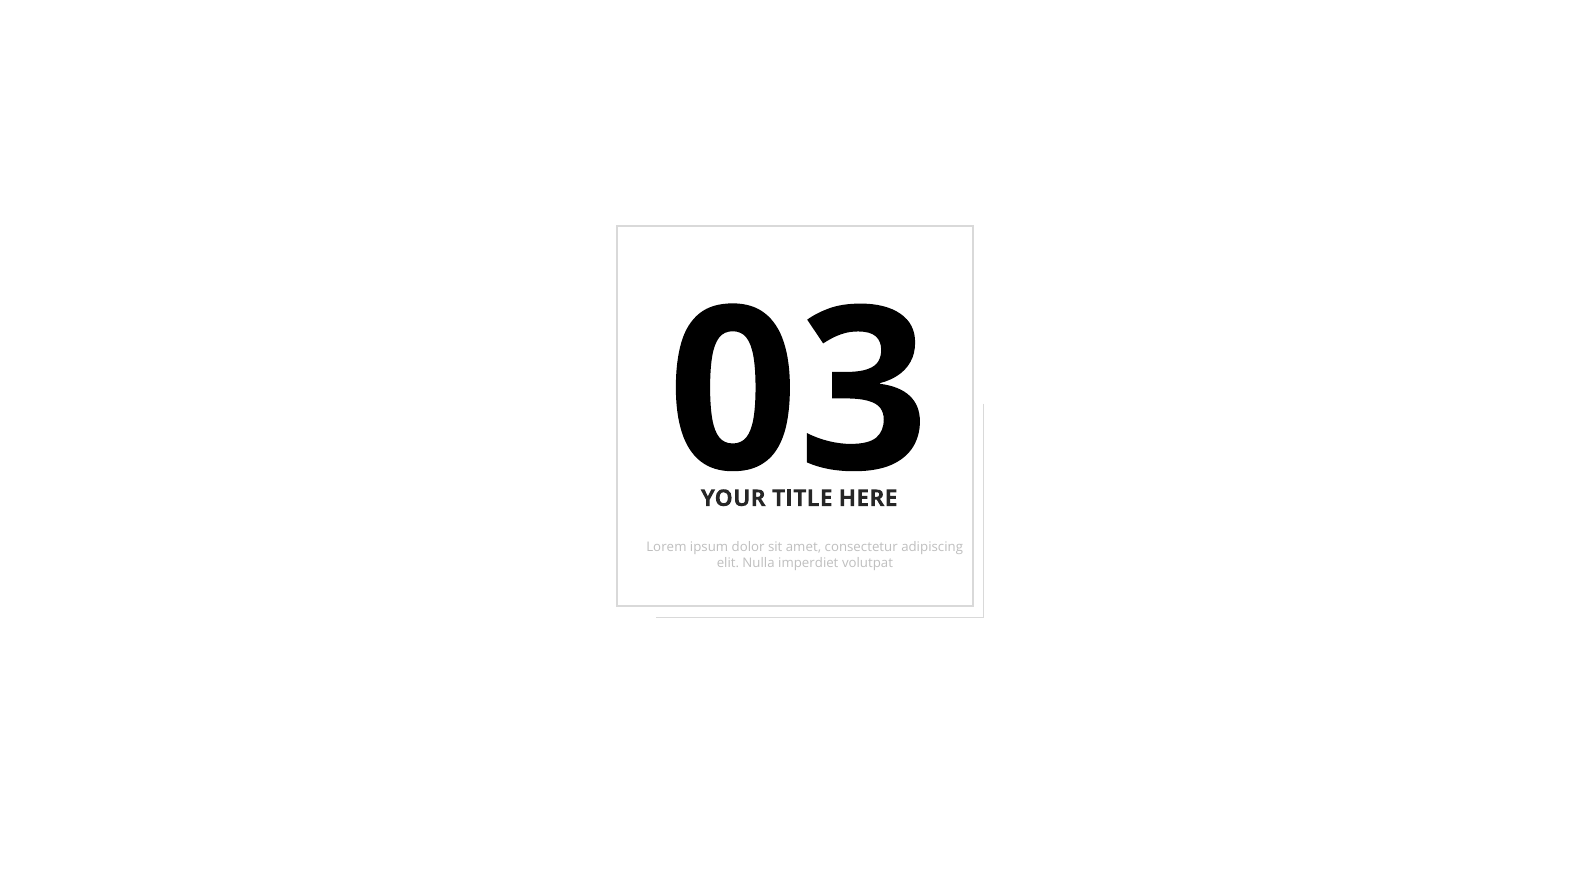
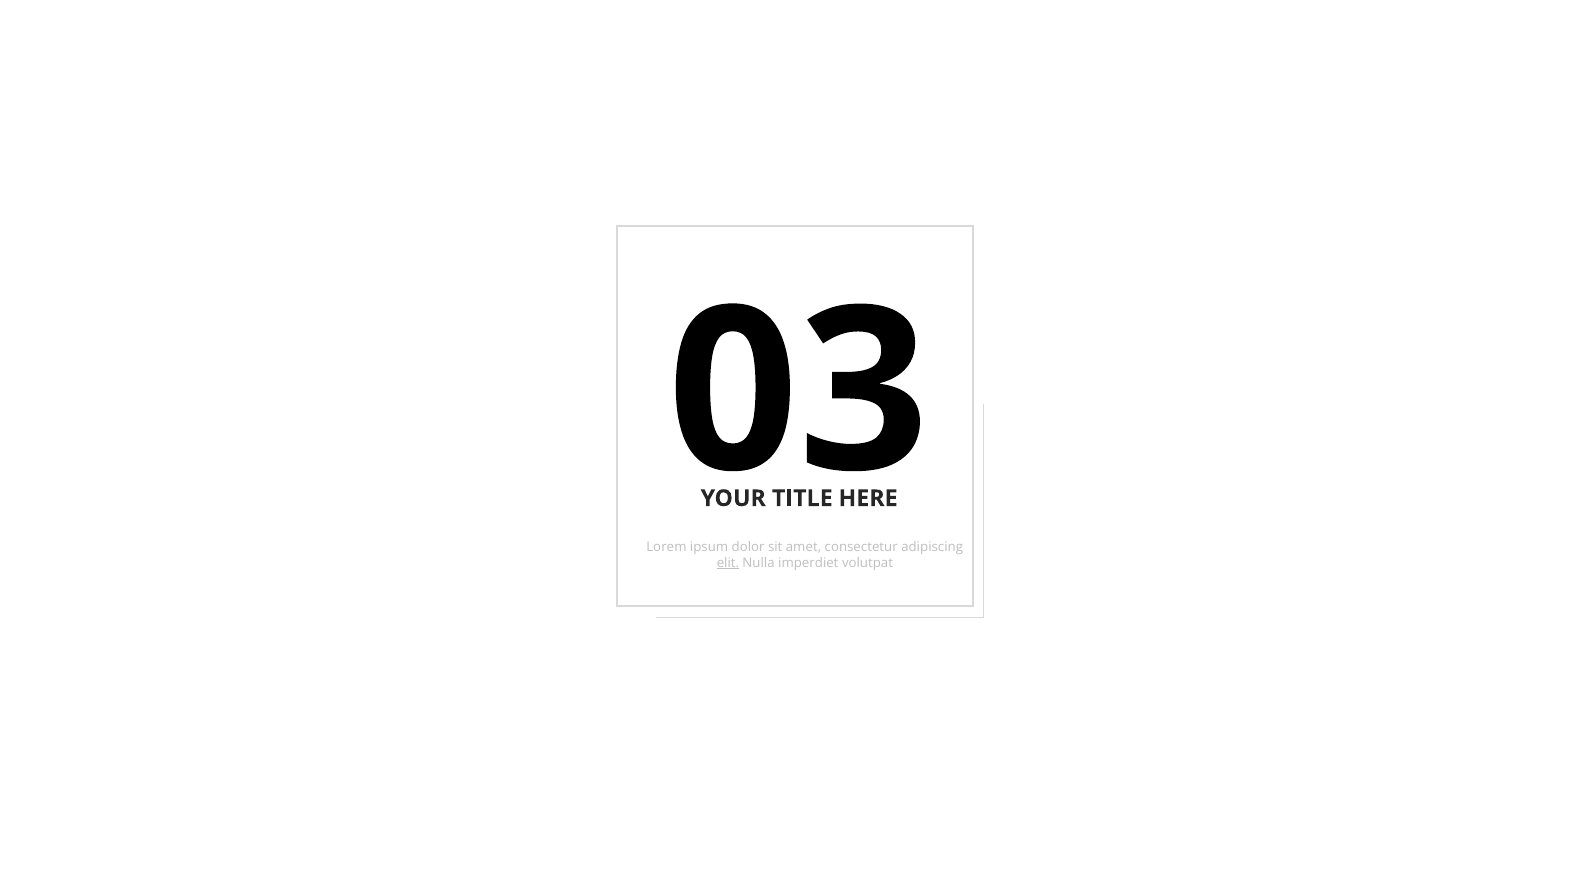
elit underline: none -> present
